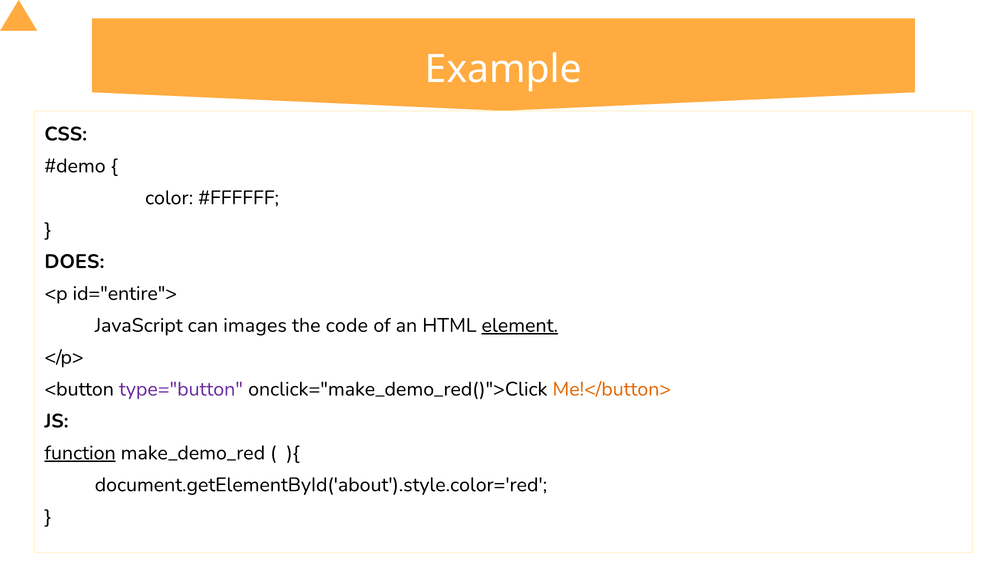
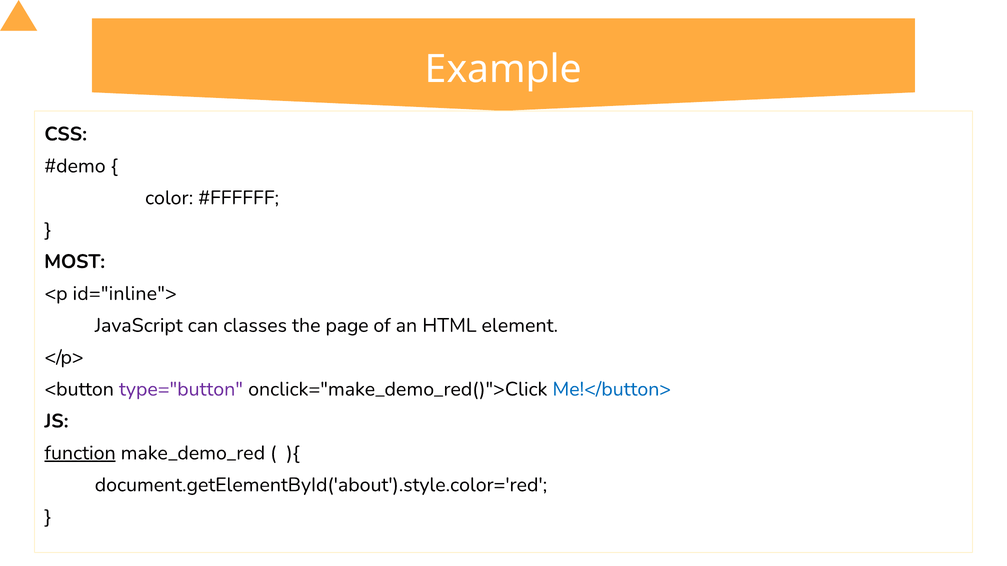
DOES: DOES -> MOST
id="entire">: id="entire"> -> id="inline">
images: images -> classes
code: code -> page
element underline: present -> none
Me!</button> colour: orange -> blue
